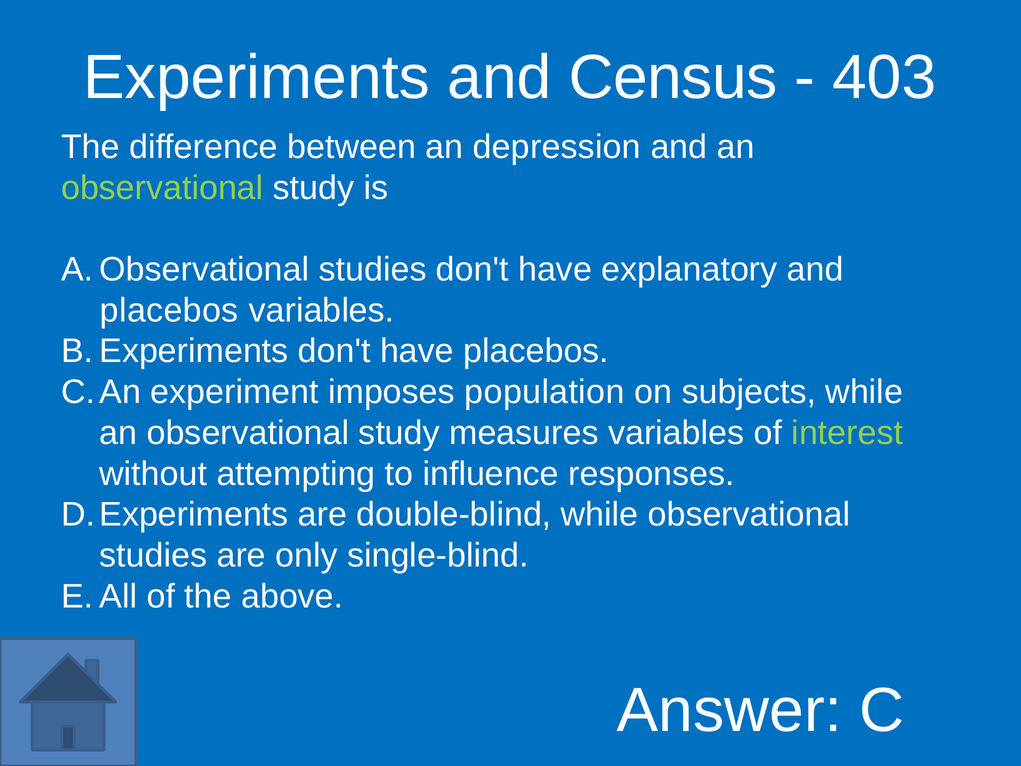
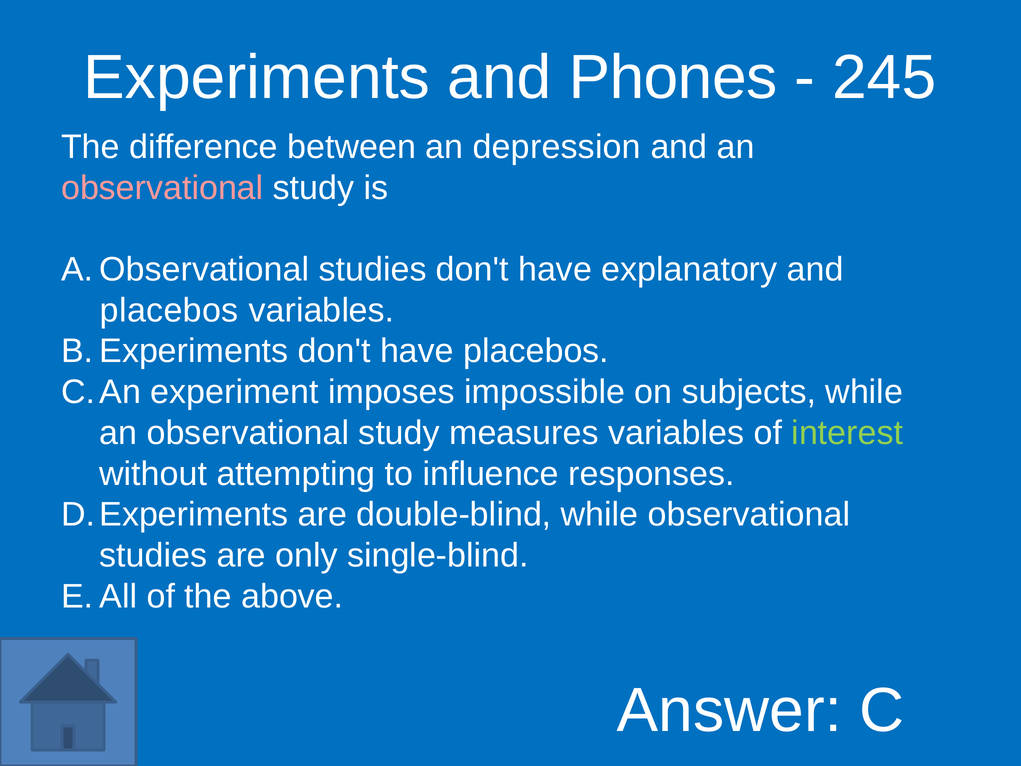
Census: Census -> Phones
403: 403 -> 245
observational at (162, 188) colour: light green -> pink
population: population -> impossible
